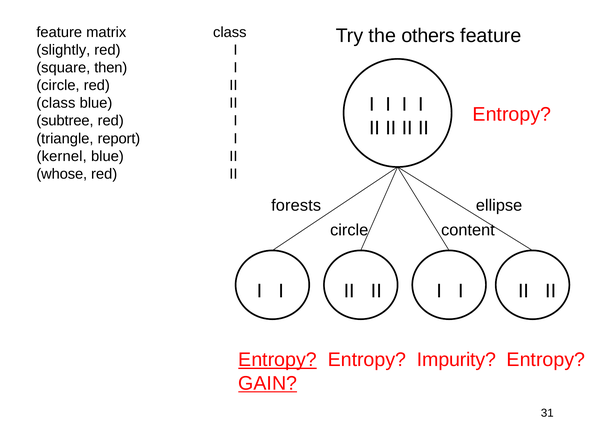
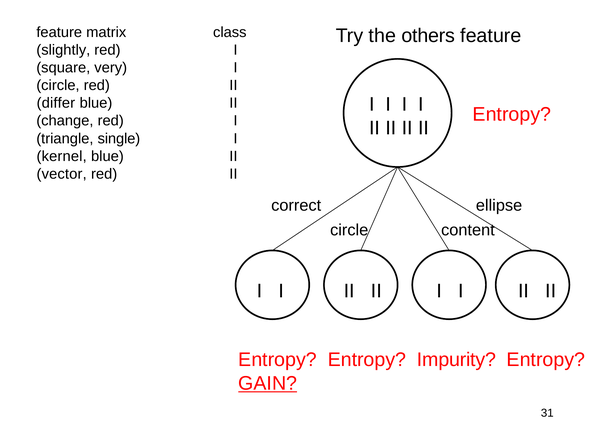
then: then -> very
class at (56, 103): class -> differ
subtree: subtree -> change
report: report -> single
whose: whose -> vector
forests: forests -> correct
Entropy at (278, 360) underline: present -> none
